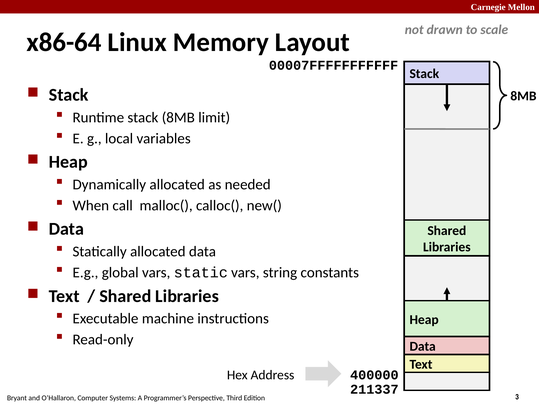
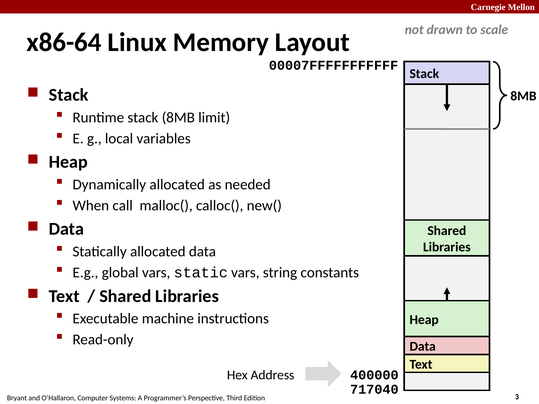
211337: 211337 -> 717040
